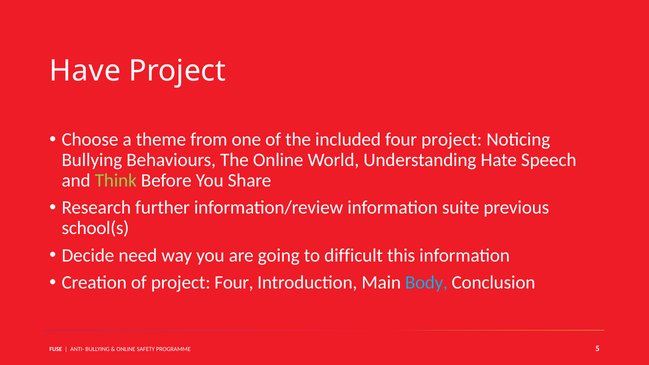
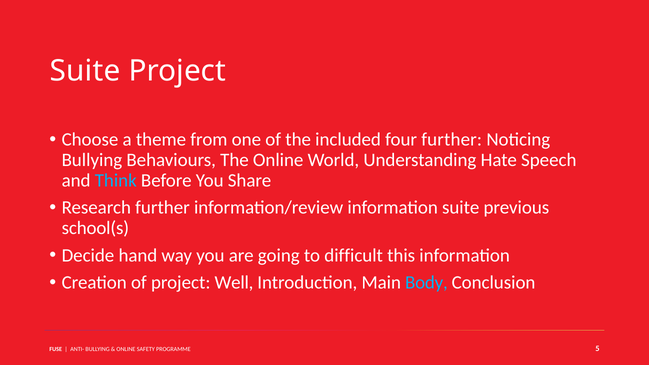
Have at (85, 71): Have -> Suite
four project: project -> further
Think colour: light green -> light blue
need: need -> hand
project Four: Four -> Well
